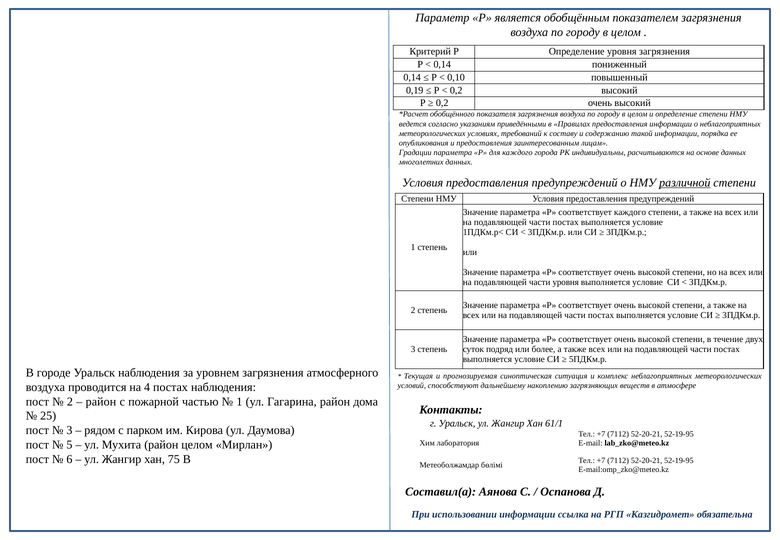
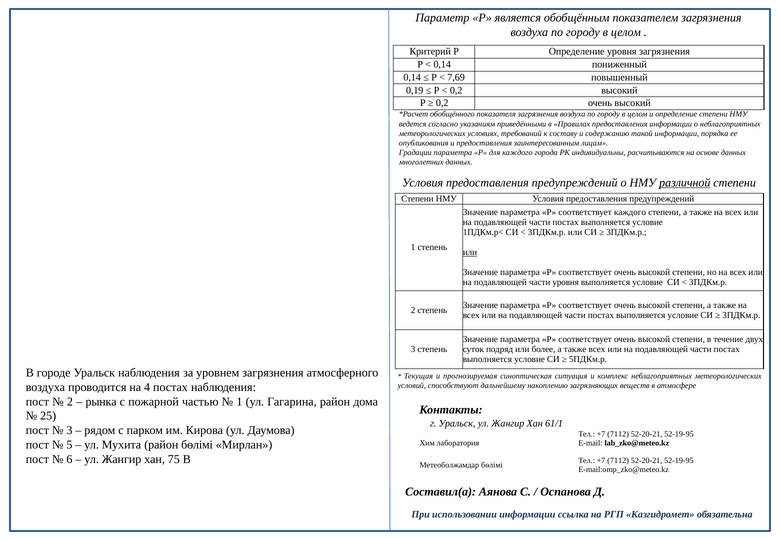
0,10: 0,10 -> 7,69
или at (470, 252) underline: none -> present
район at (101, 402): район -> рынка
район целом: целом -> бөлімі
